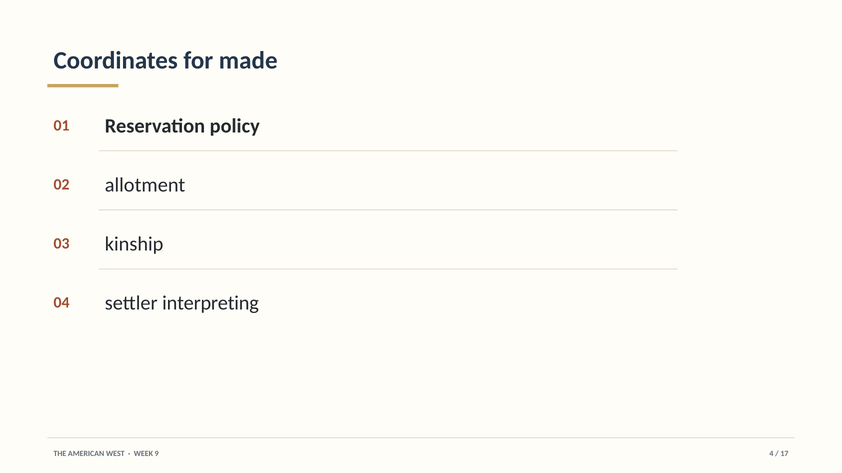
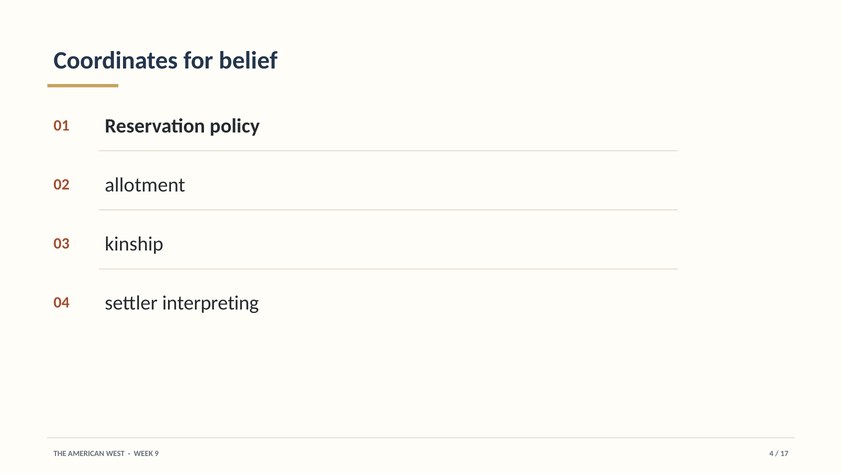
made: made -> belief
